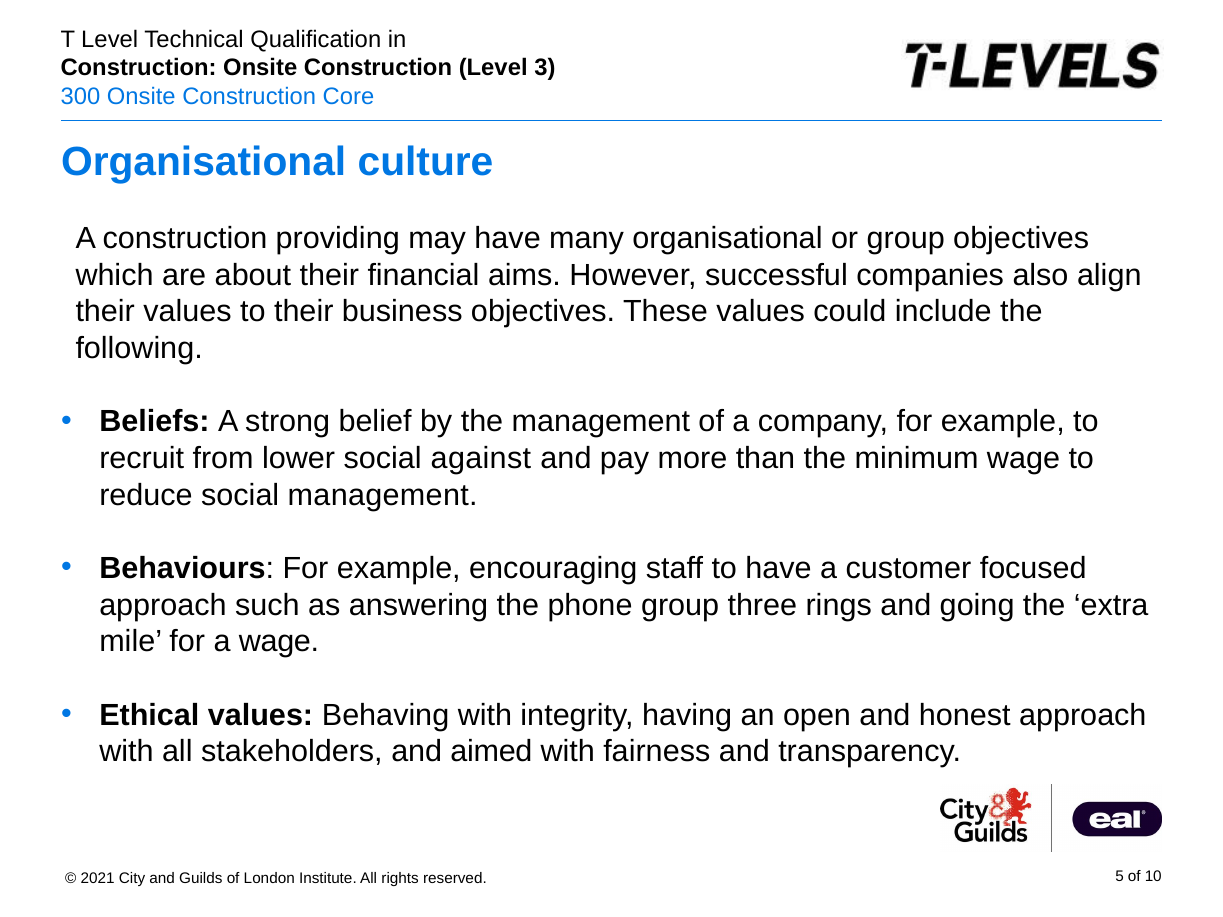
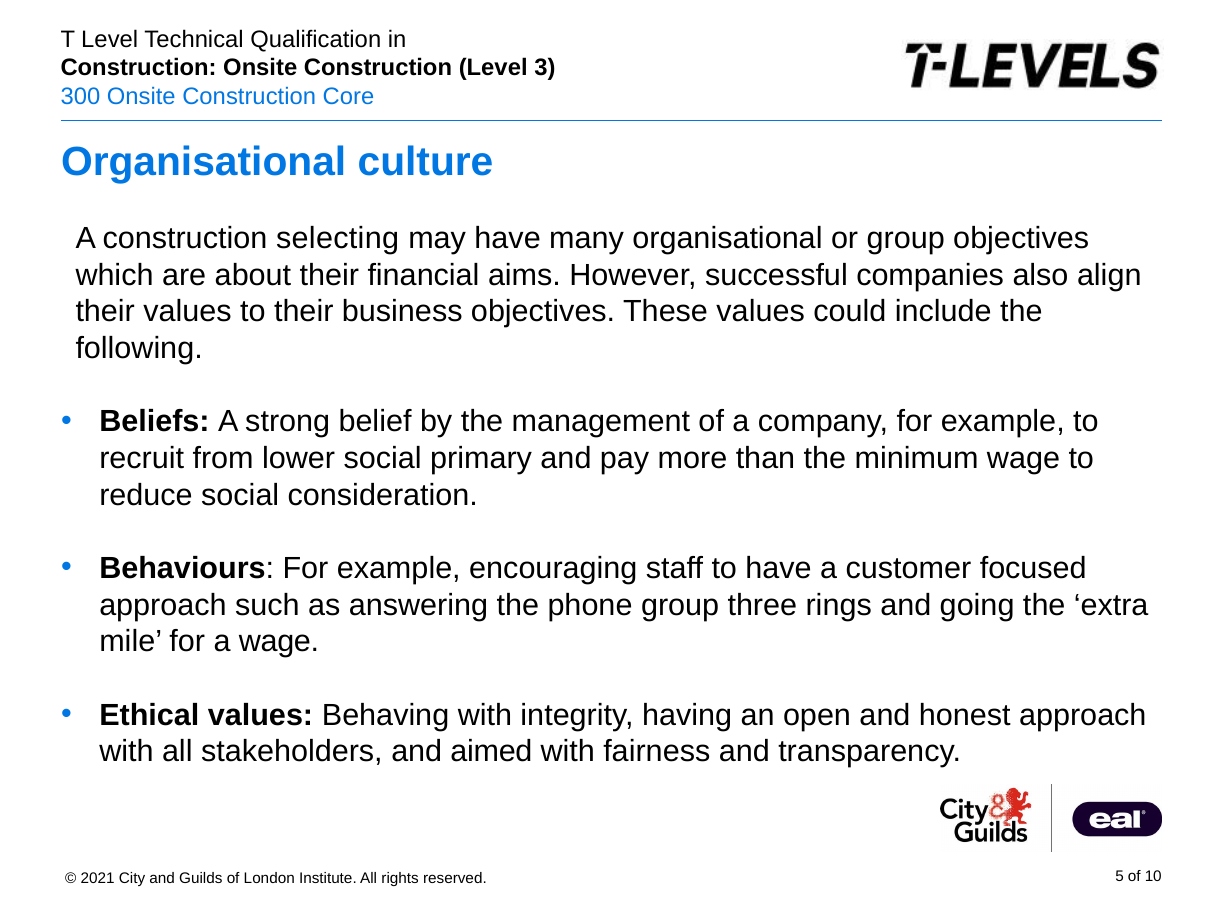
providing: providing -> selecting
against: against -> primary
social management: management -> consideration
